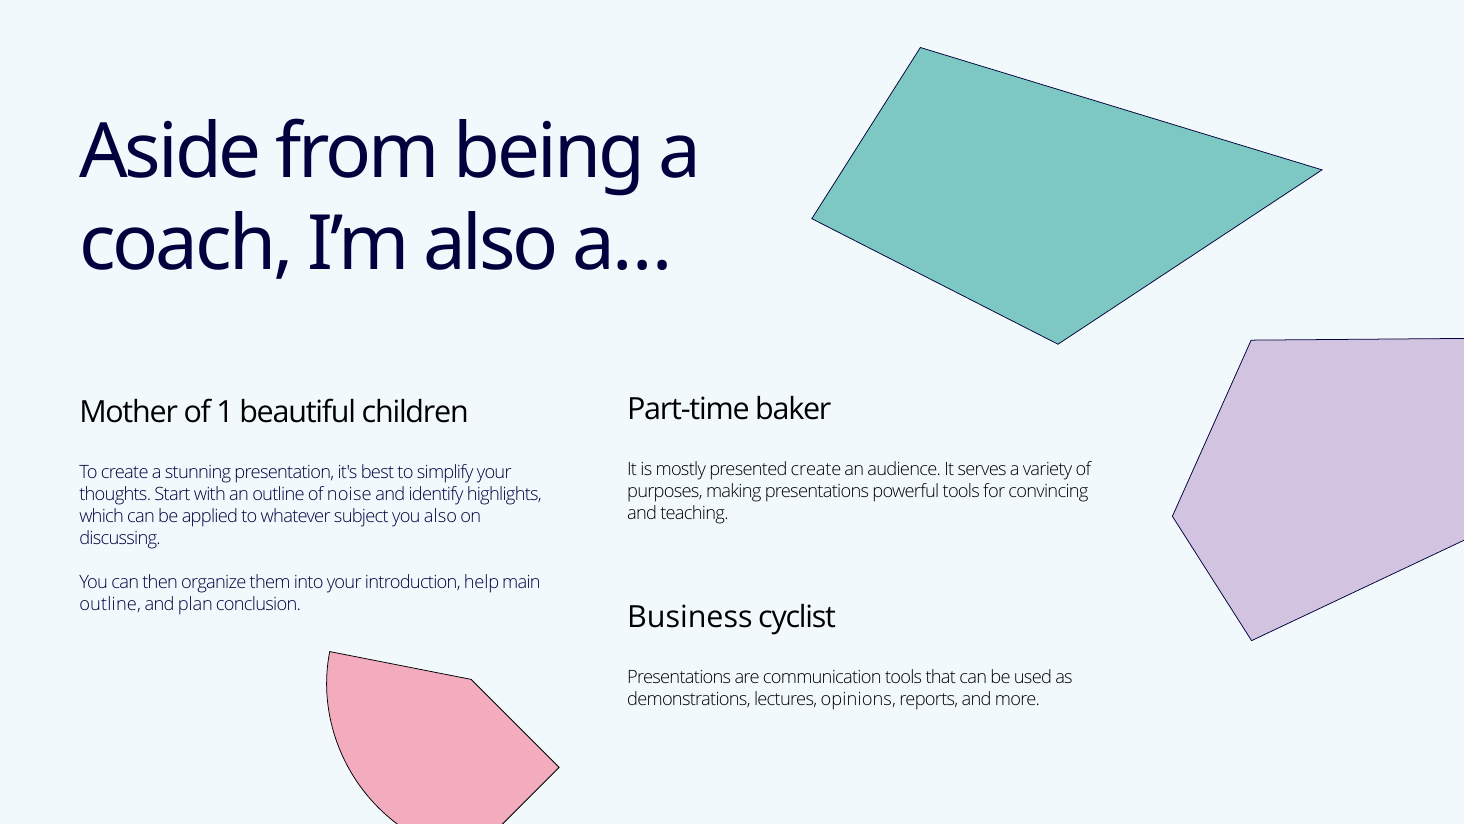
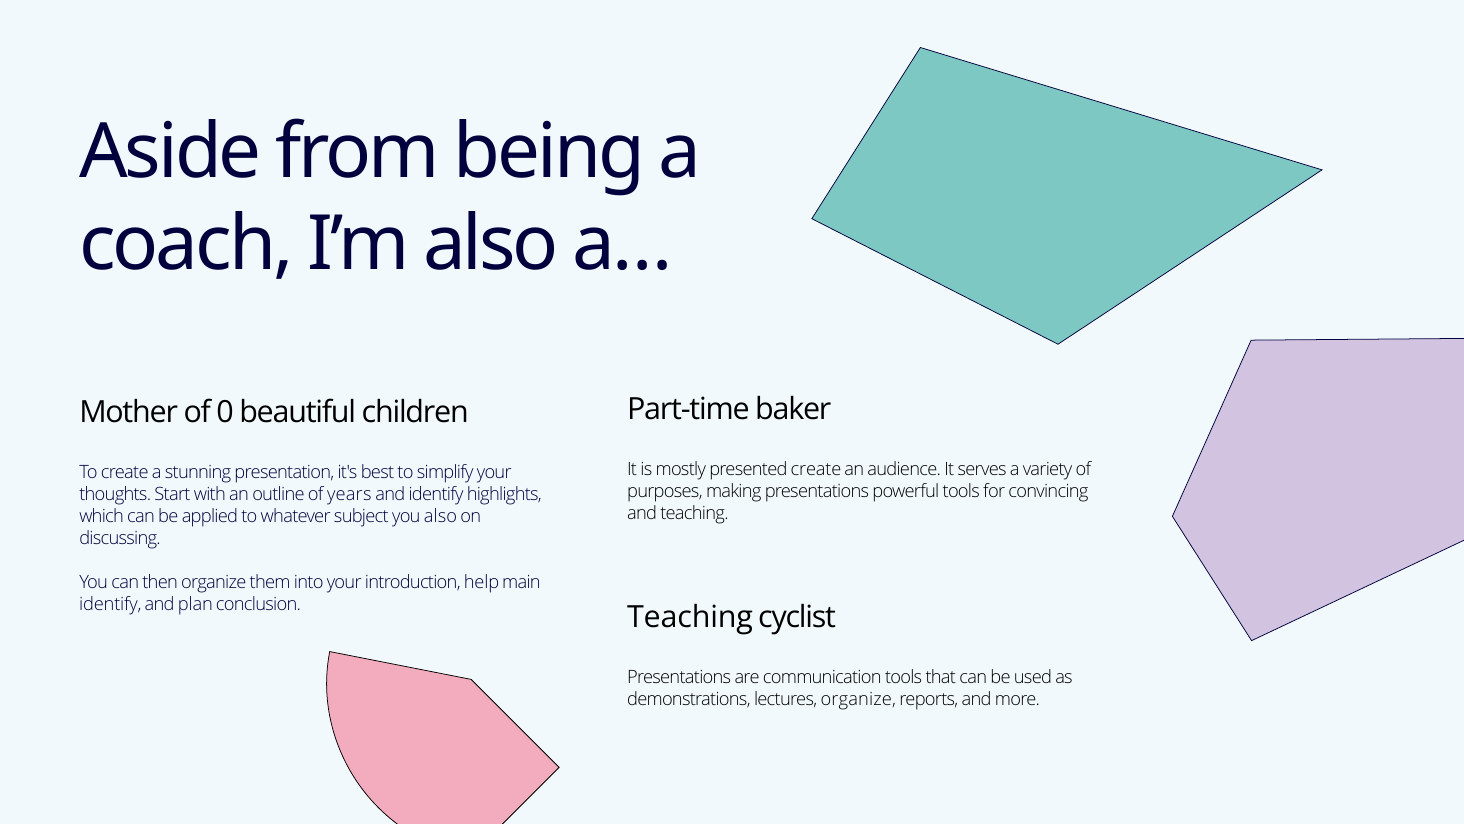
1: 1 -> 0
noise: noise -> years
outline at (110, 604): outline -> identify
Business at (690, 617): Business -> Teaching
lectures opinions: opinions -> organize
